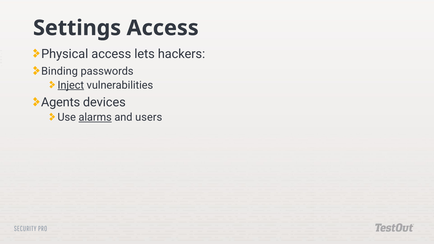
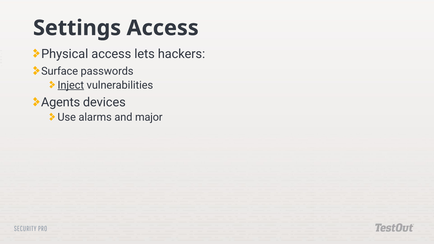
Binding: Binding -> Surface
alarms underline: present -> none
users: users -> major
